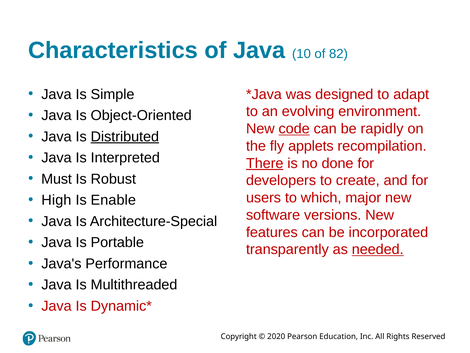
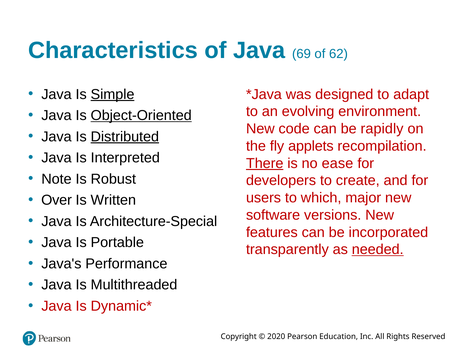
10: 10 -> 69
82: 82 -> 62
Simple underline: none -> present
Object-Oriented underline: none -> present
code underline: present -> none
done: done -> ease
Must: Must -> Note
High: High -> Over
Enable: Enable -> Written
